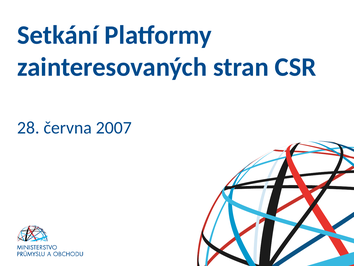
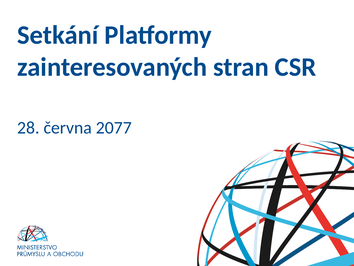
2007: 2007 -> 2077
